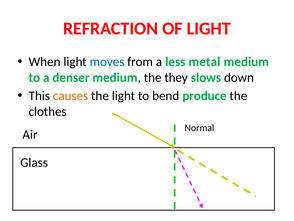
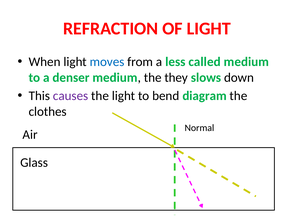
metal: metal -> called
causes colour: orange -> purple
produce: produce -> diagram
